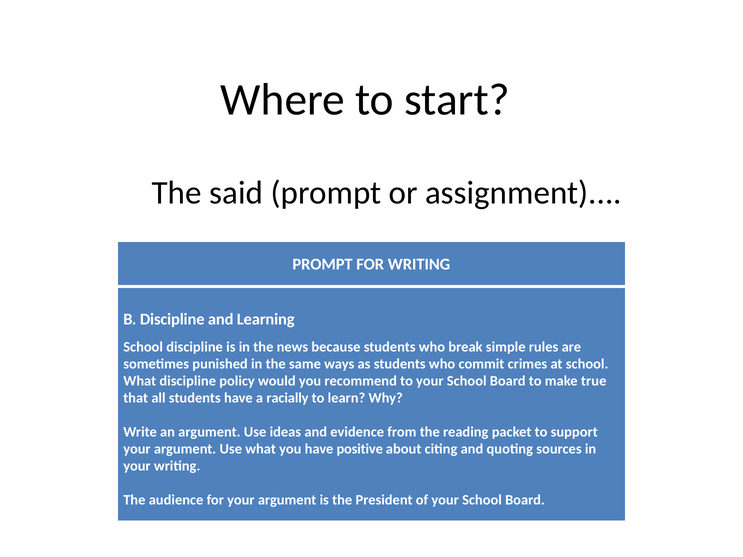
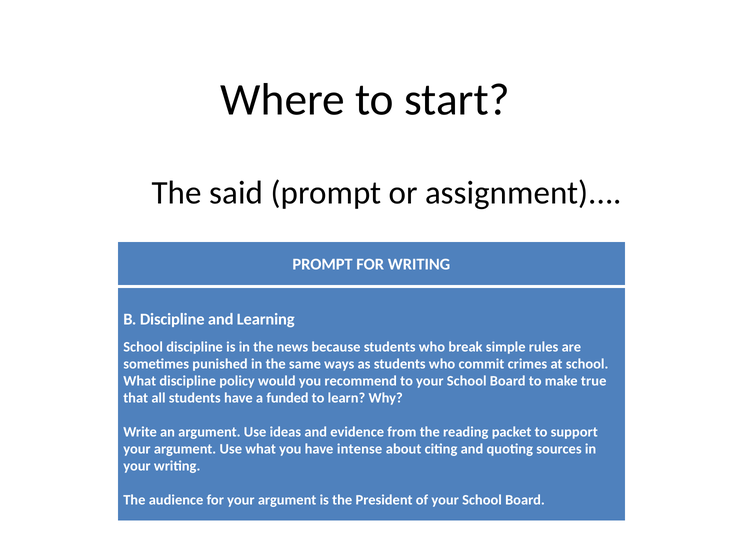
racially: racially -> funded
positive: positive -> intense
